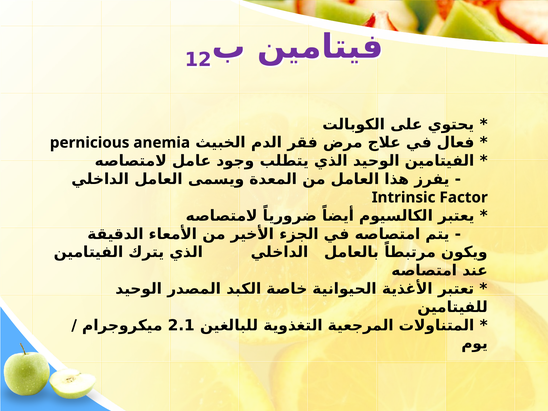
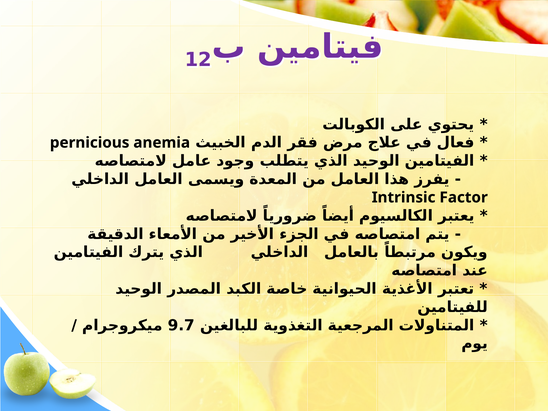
2.1: 2.1 -> 9.7
